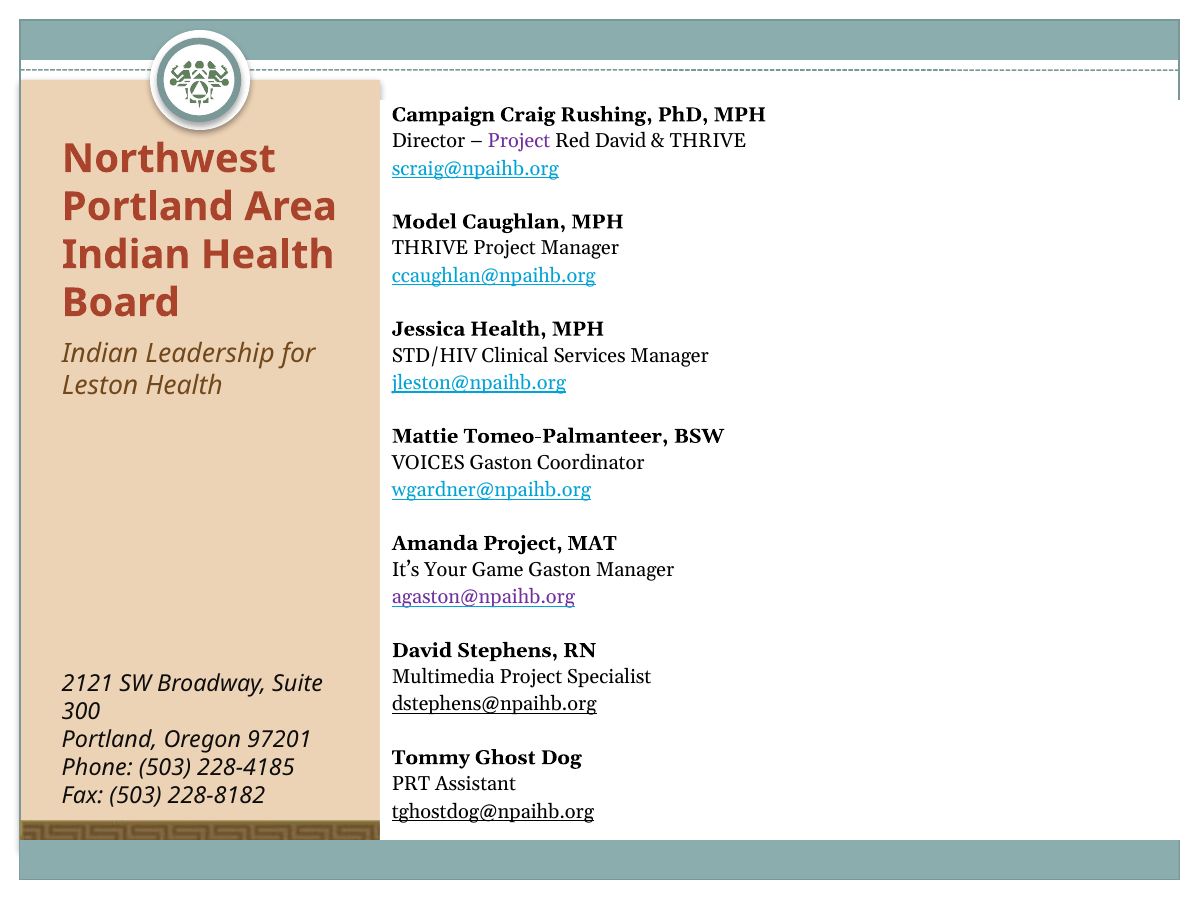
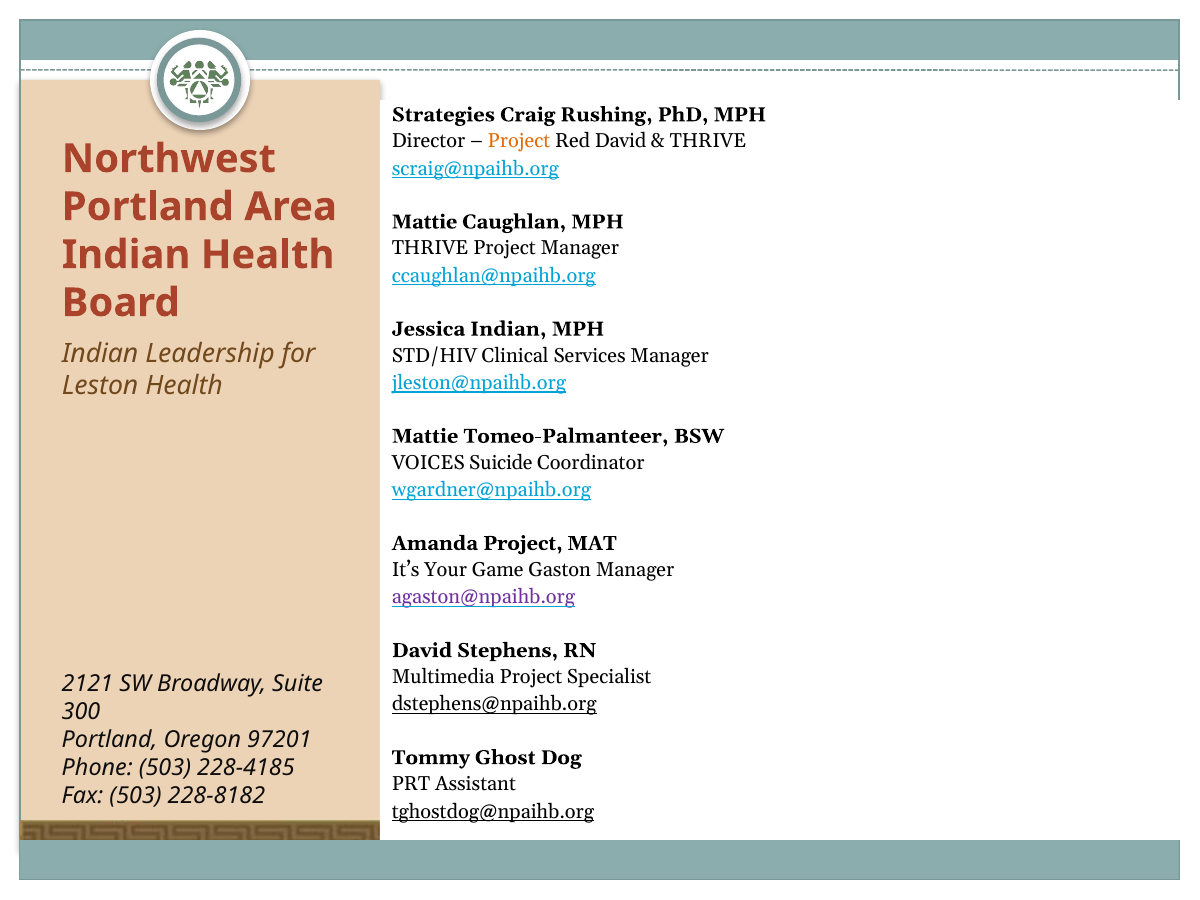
Campaign: Campaign -> Strategies
Project at (519, 141) colour: purple -> orange
Model at (424, 222): Model -> Mattie
Jessica Health: Health -> Indian
VOICES Gaston: Gaston -> Suicide
